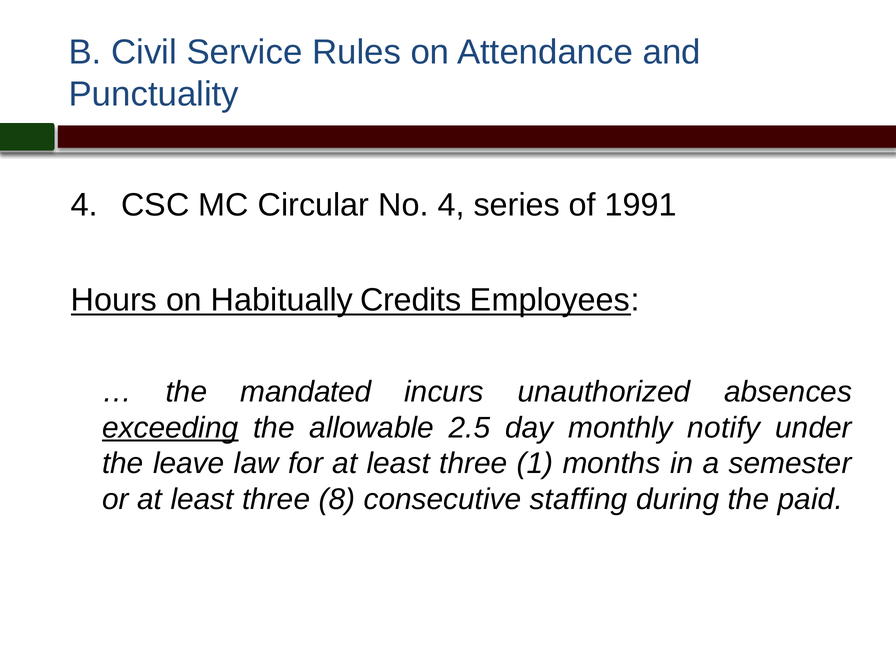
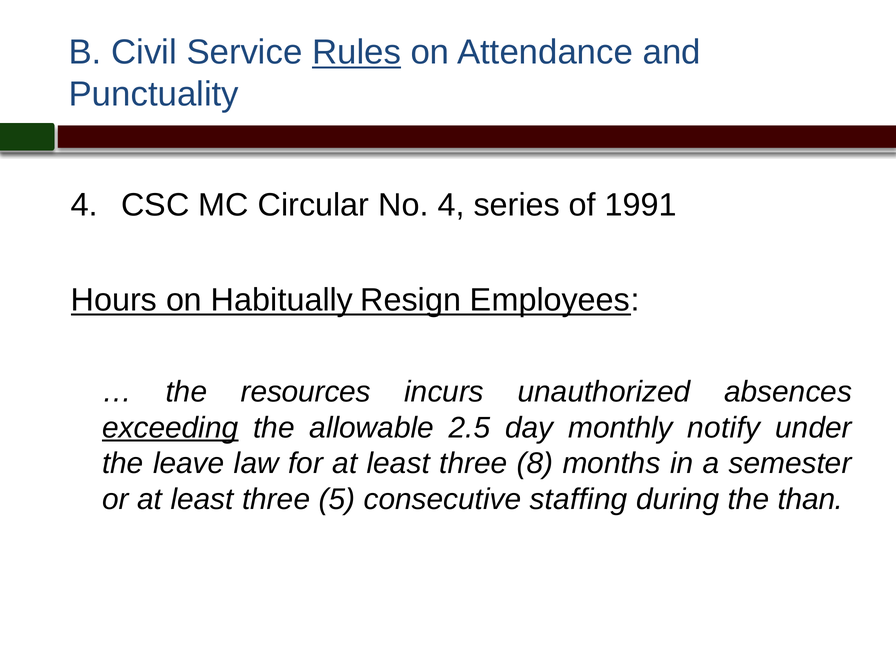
Rules underline: none -> present
Credits: Credits -> Resign
mandated: mandated -> resources
1: 1 -> 8
8: 8 -> 5
paid: paid -> than
